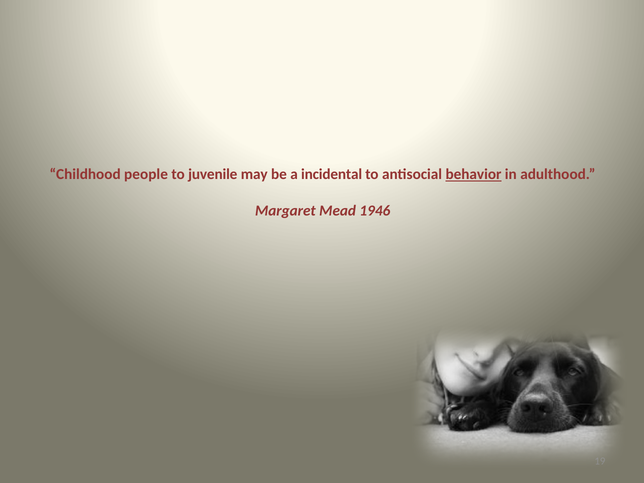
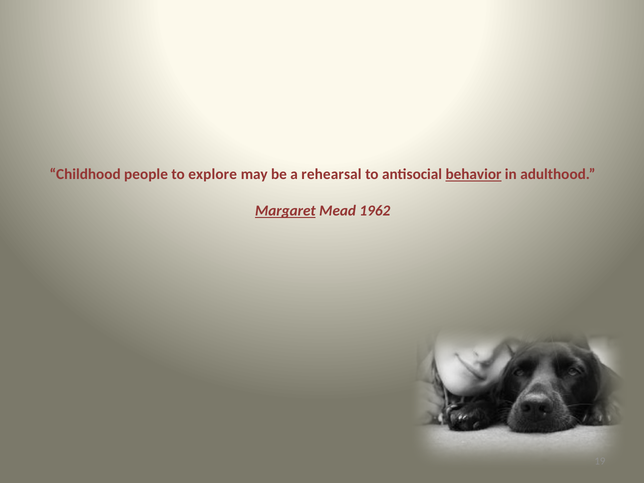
juvenile: juvenile -> explore
incidental: incidental -> rehearsal
Margaret underline: none -> present
1946: 1946 -> 1962
